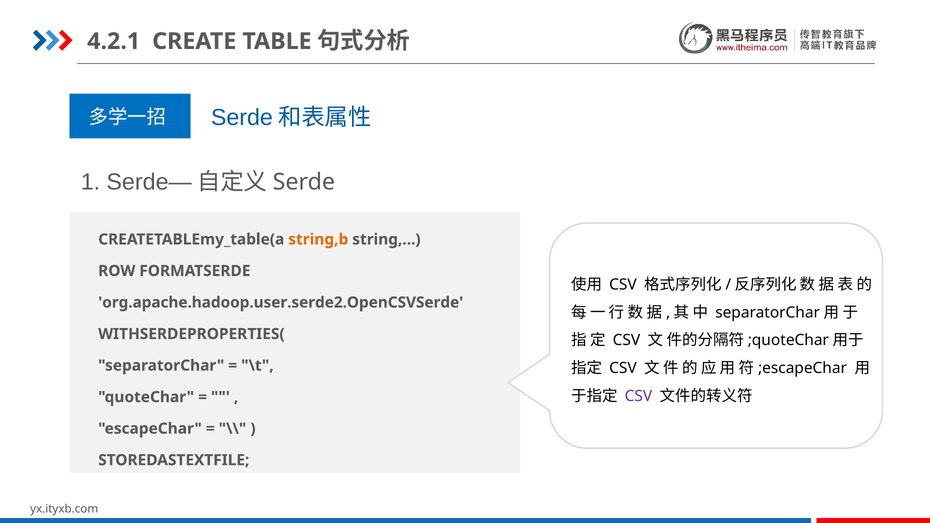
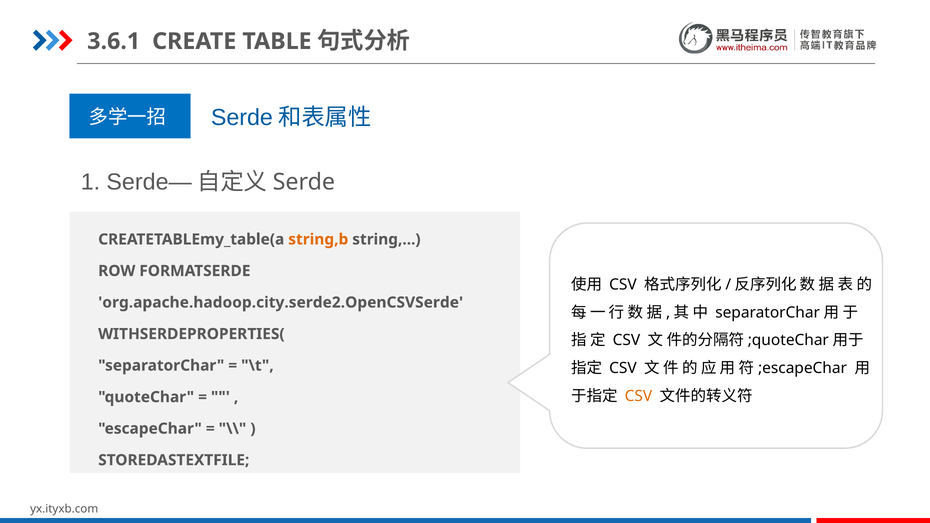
4.2.1: 4.2.1 -> 3.6.1
org.apache.hadoop.user.serde2.OpenCSVSerde: org.apache.hadoop.user.serde2.OpenCSVSerde -> org.apache.hadoop.city.serde2.OpenCSVSerde
CSV at (638, 396) colour: purple -> orange
